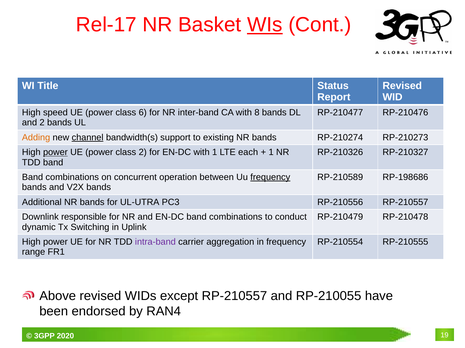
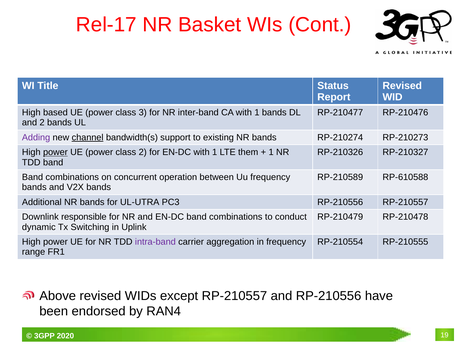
WIs underline: present -> none
speed: speed -> based
6: 6 -> 3
CA with 8: 8 -> 1
Adding colour: orange -> purple
each: each -> them
frequency at (270, 178) underline: present -> none
RP‑198686: RP‑198686 -> RP‑610588
and RP‑210055: RP‑210055 -> RP‑210556
